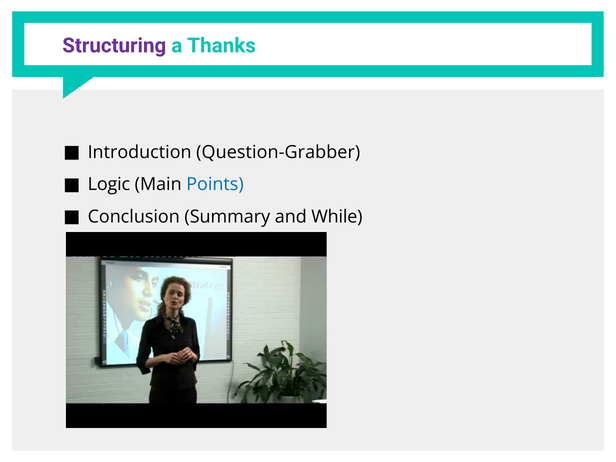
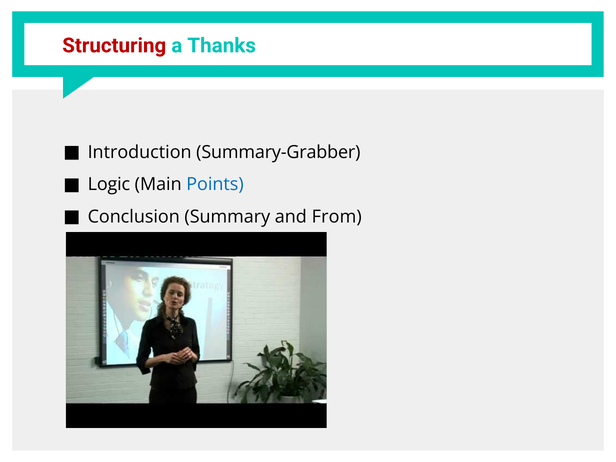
Structuring colour: purple -> red
Question-Grabber: Question-Grabber -> Summary-Grabber
While: While -> From
